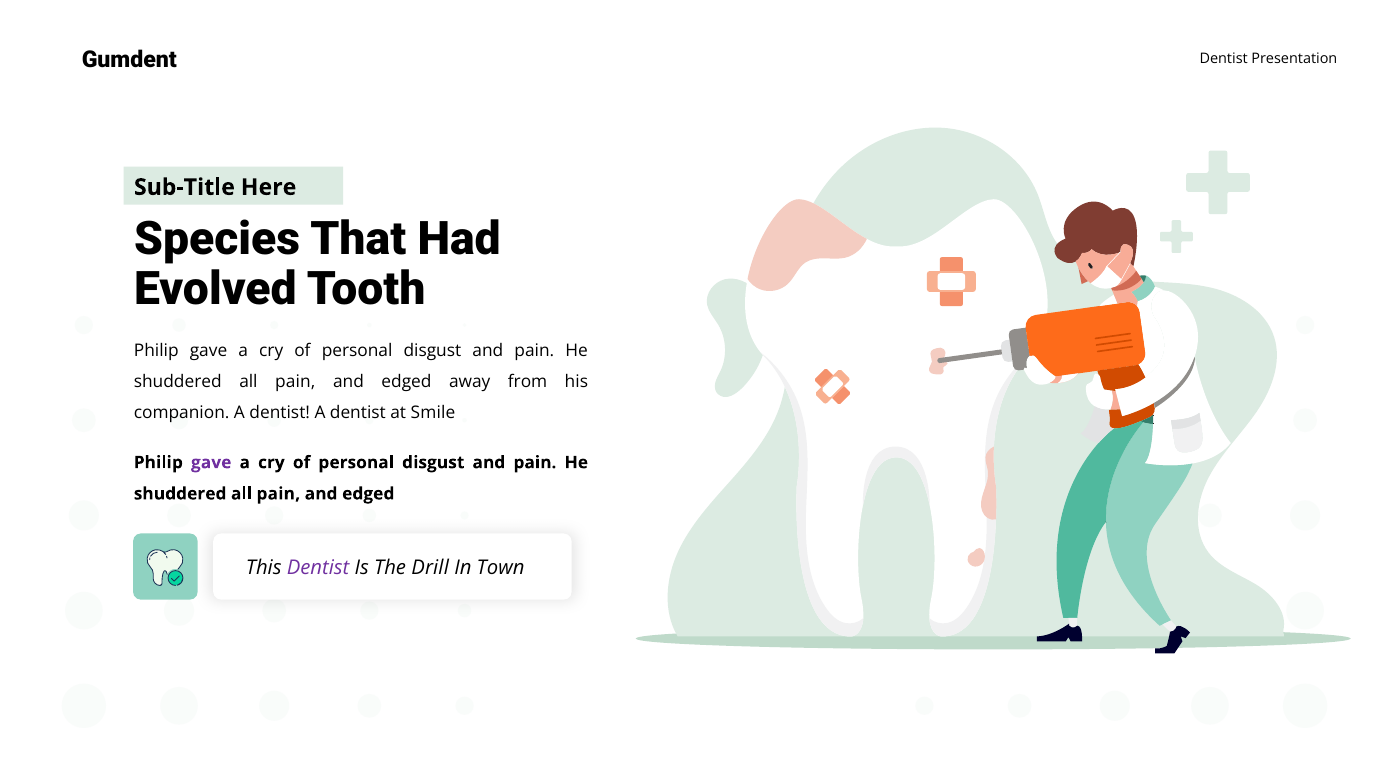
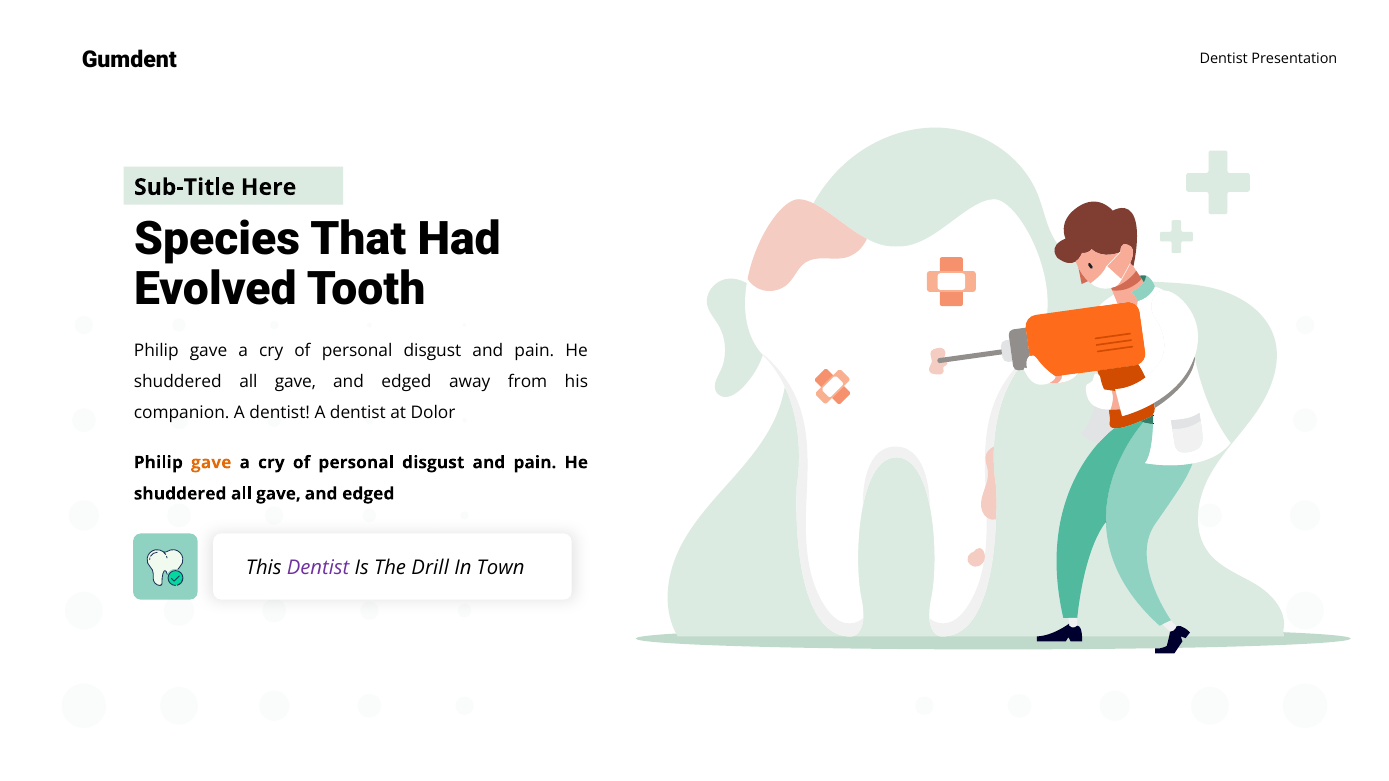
pain at (295, 382): pain -> gave
Smile: Smile -> Dolor
gave at (211, 463) colour: purple -> orange
pain at (278, 494): pain -> gave
